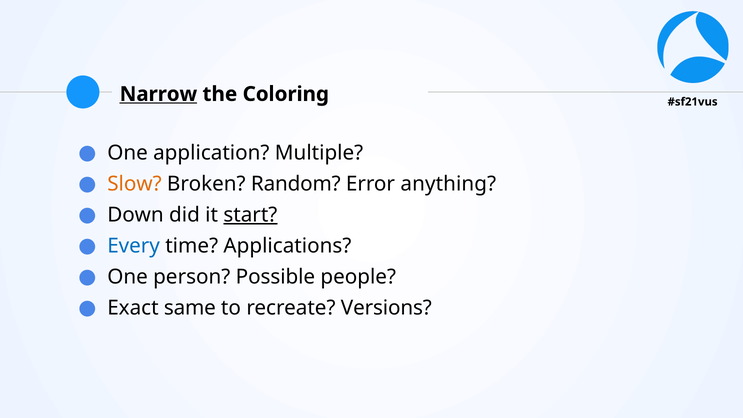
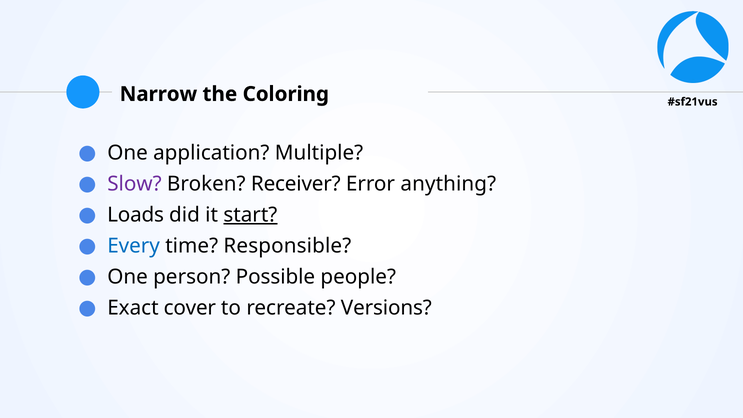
Narrow underline: present -> none
Slow colour: orange -> purple
Random: Random -> Receiver
Down: Down -> Loads
Applications: Applications -> Responsible
same: same -> cover
